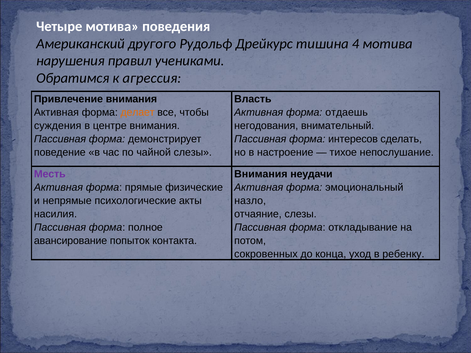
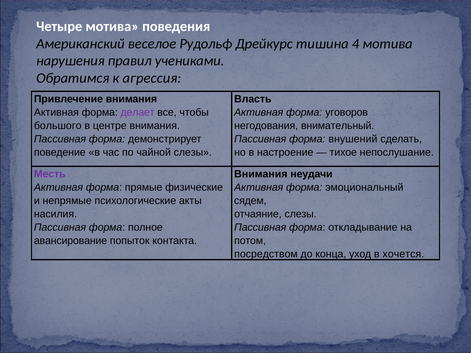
другого: другого -> веселое
делает colour: orange -> purple
отдаешь: отдаешь -> уговоров
суждения: суждения -> большого
интересов: интересов -> внушений
назло: назло -> сядем
сокровенных: сокровенных -> посредством
ребенку: ребенку -> хочется
